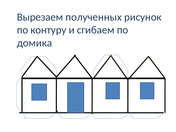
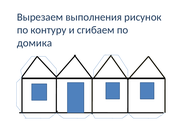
полученных: полученных -> выполнения
